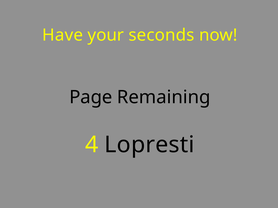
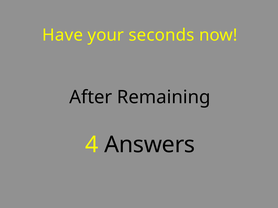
Page: Page -> After
Lopresti: Lopresti -> Answers
